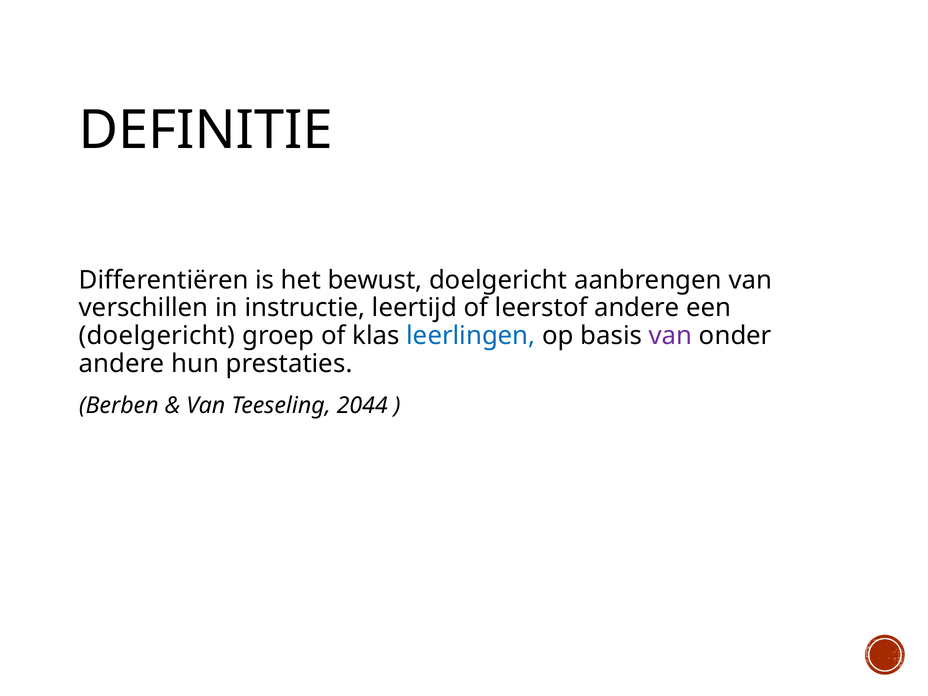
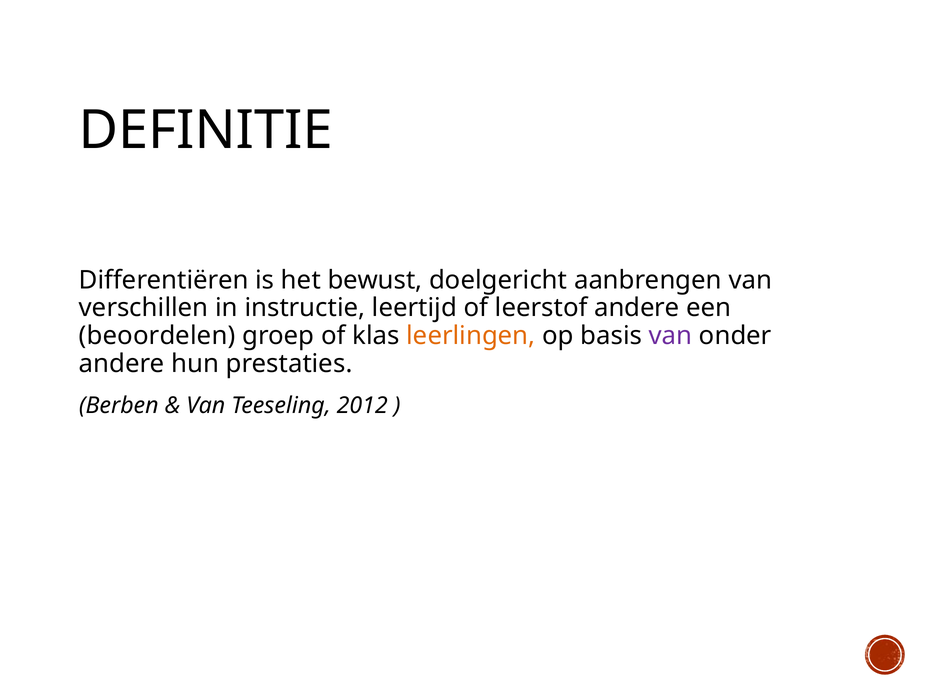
doelgericht at (157, 336): doelgericht -> beoordelen
leerlingen colour: blue -> orange
2044: 2044 -> 2012
